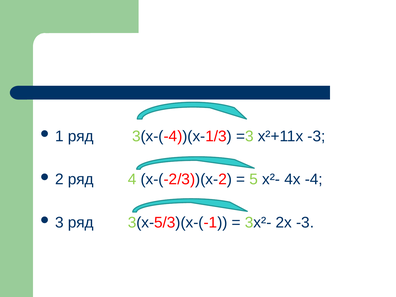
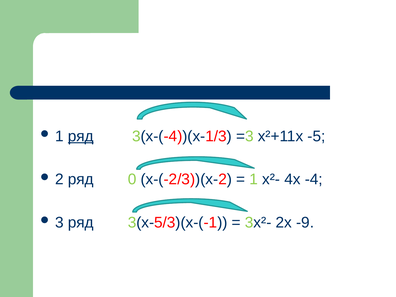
ряд at (81, 136) underline: none -> present
x²+11х -3: -3 -> -5
4: 4 -> 0
5 at (254, 179): 5 -> 1
2х -3: -3 -> -9
